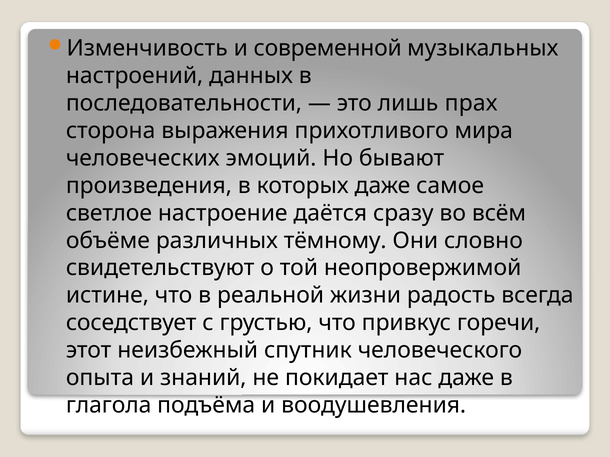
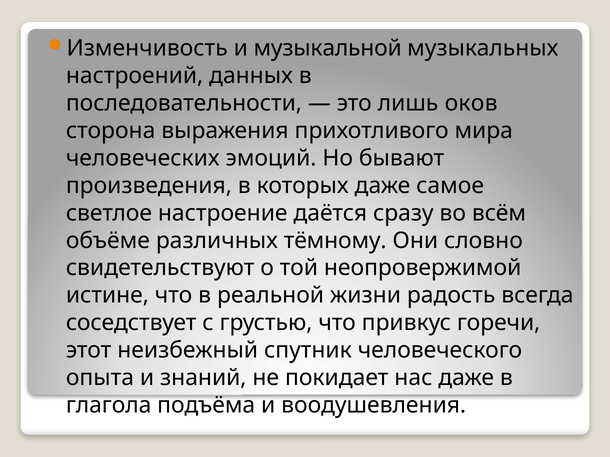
современной: современной -> музыкальной
прах: прах -> оков
